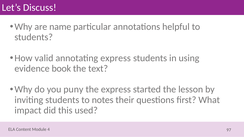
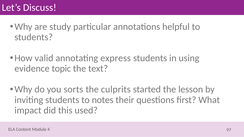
name: name -> study
book: book -> topic
puny: puny -> sorts
the express: express -> culprits
